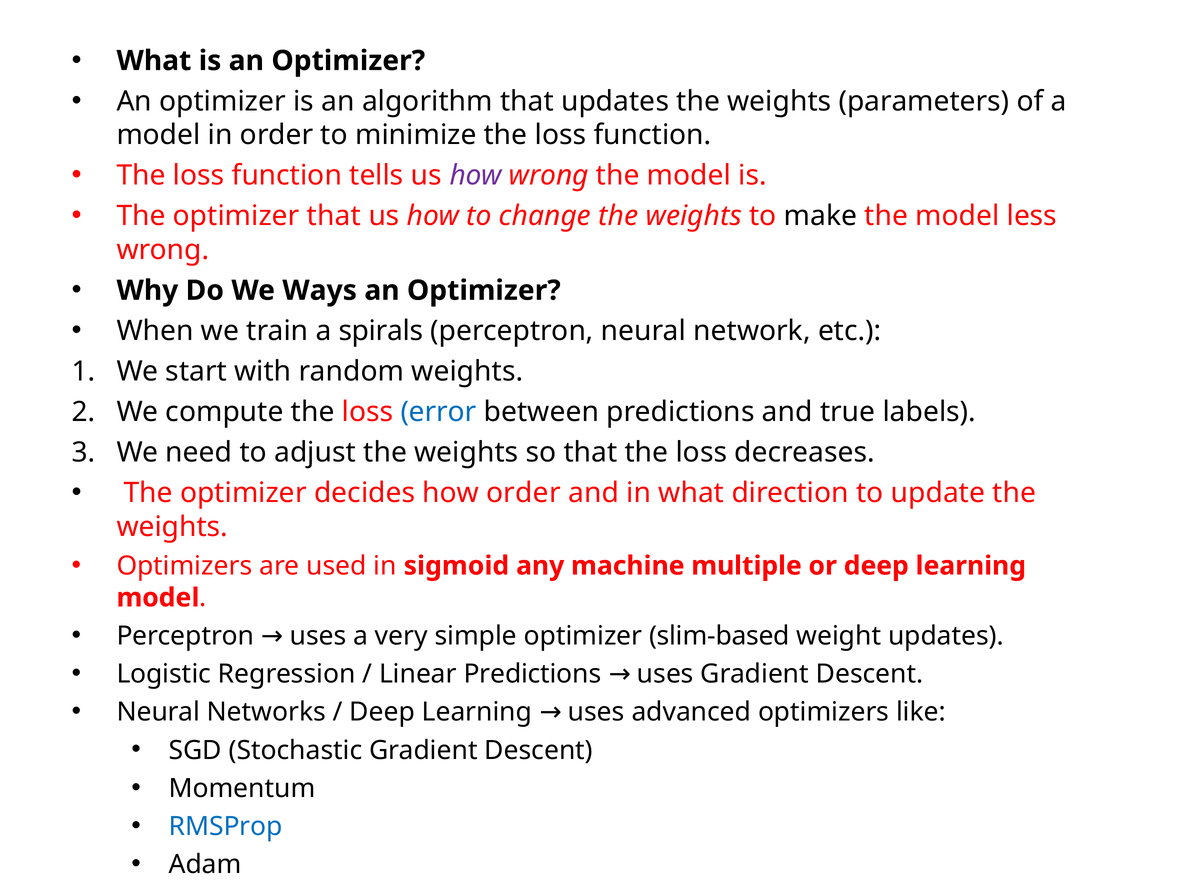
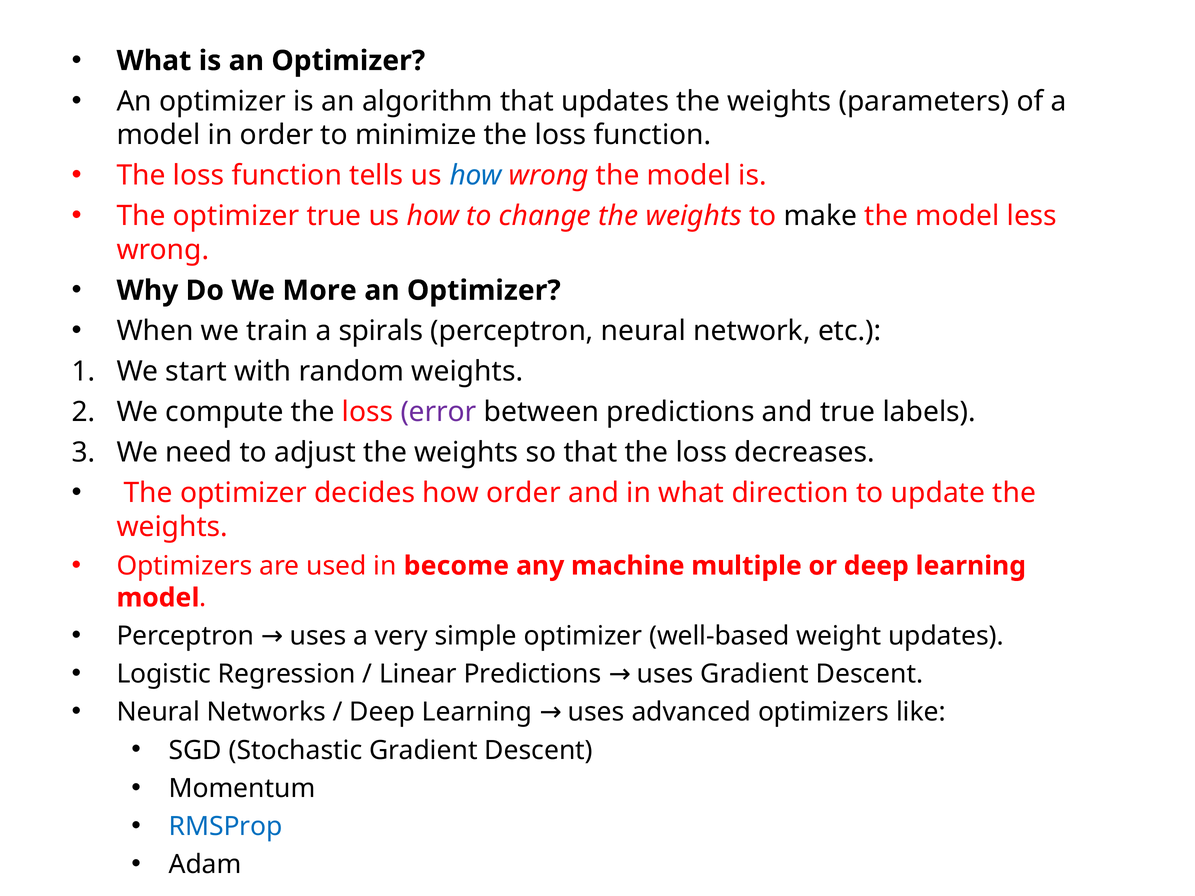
how at (476, 176) colour: purple -> blue
optimizer that: that -> true
Ways: Ways -> More
error colour: blue -> purple
sigmoid: sigmoid -> become
slim-based: slim-based -> well-based
